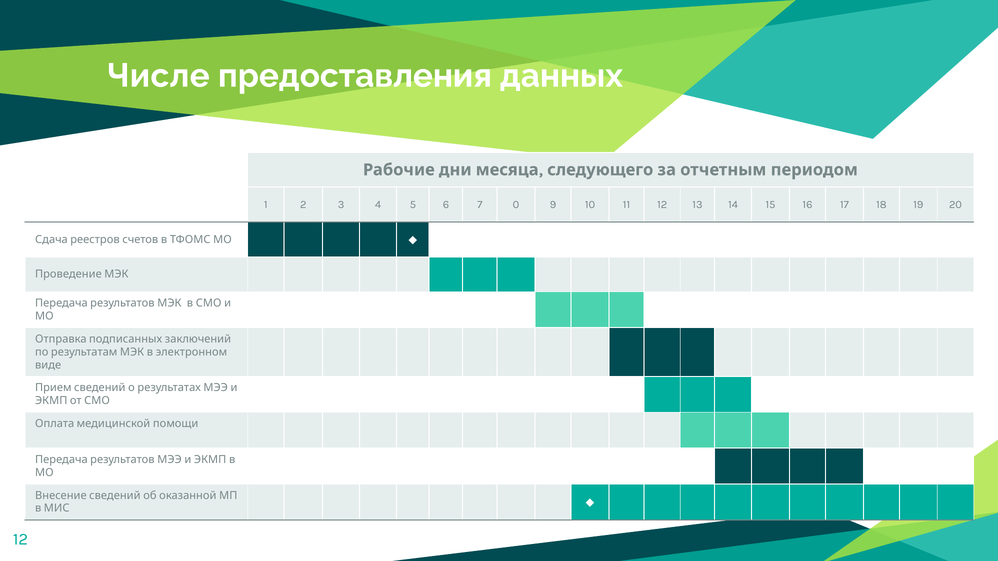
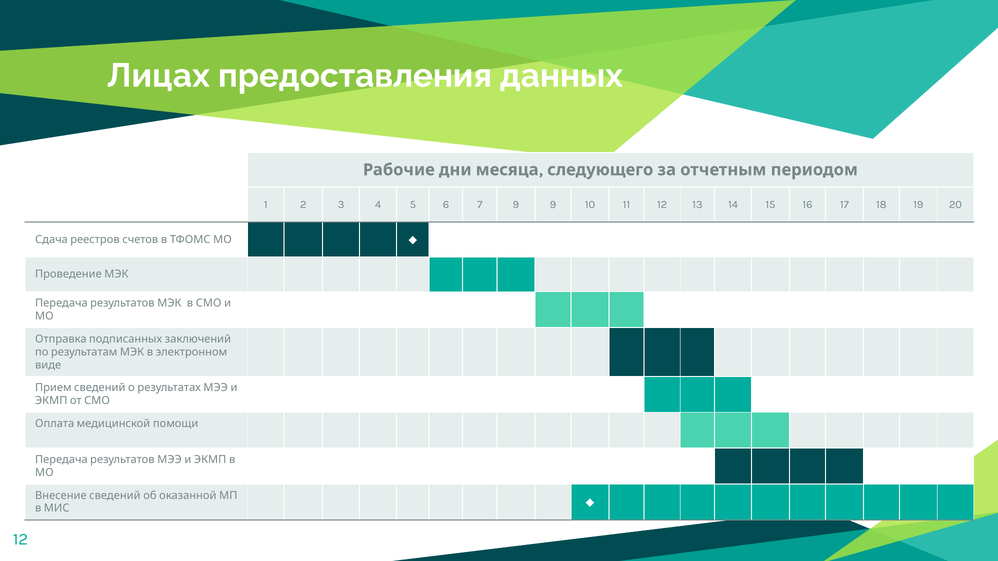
Числе: Числе -> Лицах
7 0: 0 -> 9
